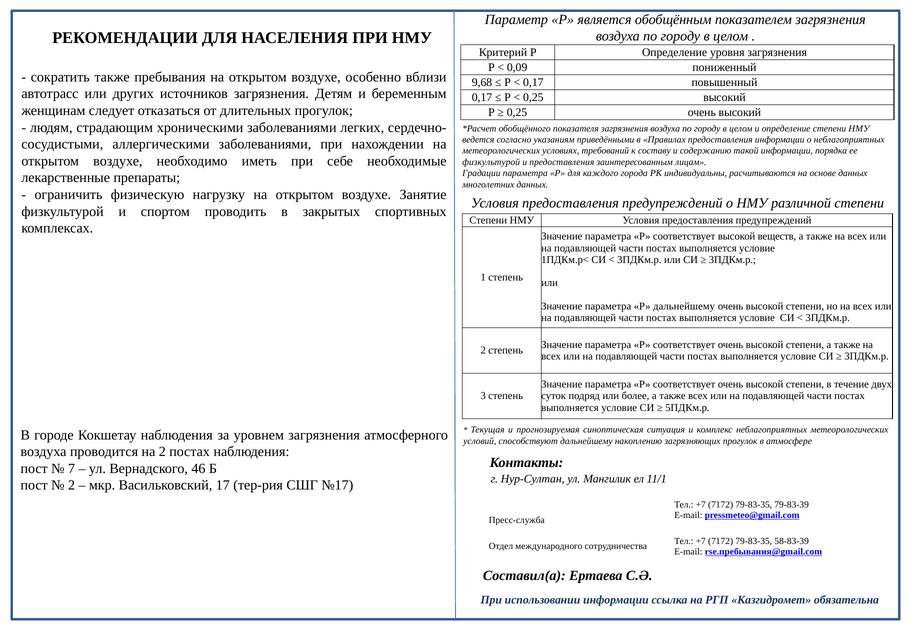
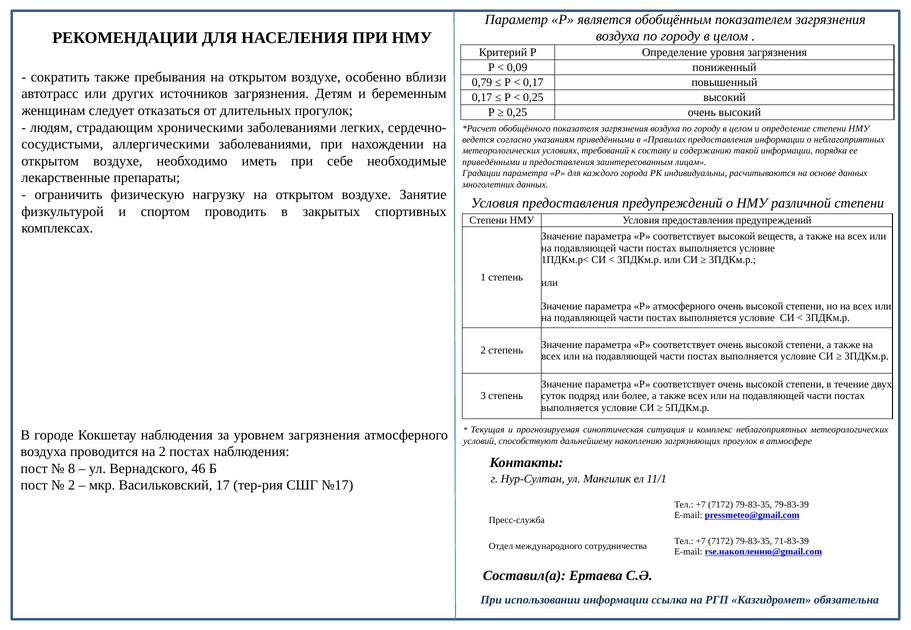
9,68: 9,68 -> 0,79
физкультурой at (491, 162): физкультурой -> приведёнными
Р дальнейшему: дальнейшему -> атмосферного
7: 7 -> 8
58-83-39: 58-83-39 -> 71-83-39
rse.пребывания@gmail.com: rse.пребывания@gmail.com -> rse.накоплению@gmail.com
